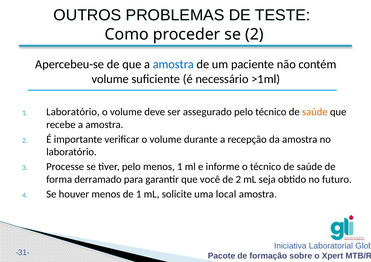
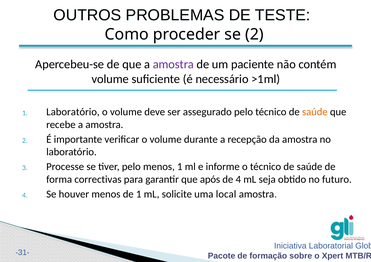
amostra at (173, 64) colour: blue -> purple
derramado: derramado -> correctivas
você: você -> após
de 2: 2 -> 4
